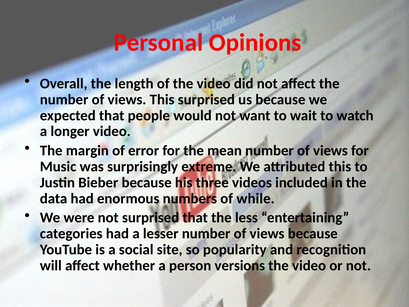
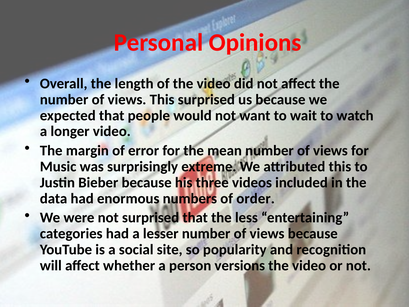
while: while -> order
